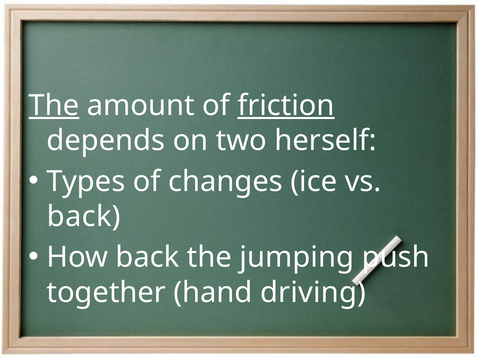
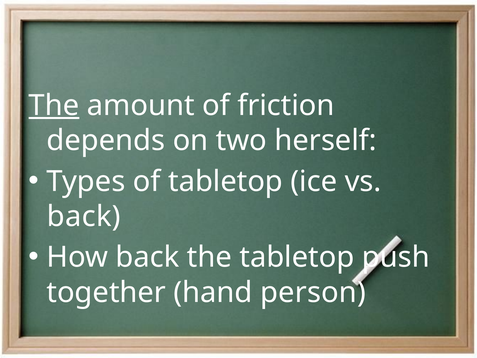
friction underline: present -> none
of changes: changes -> tabletop
the jumping: jumping -> tabletop
driving: driving -> person
